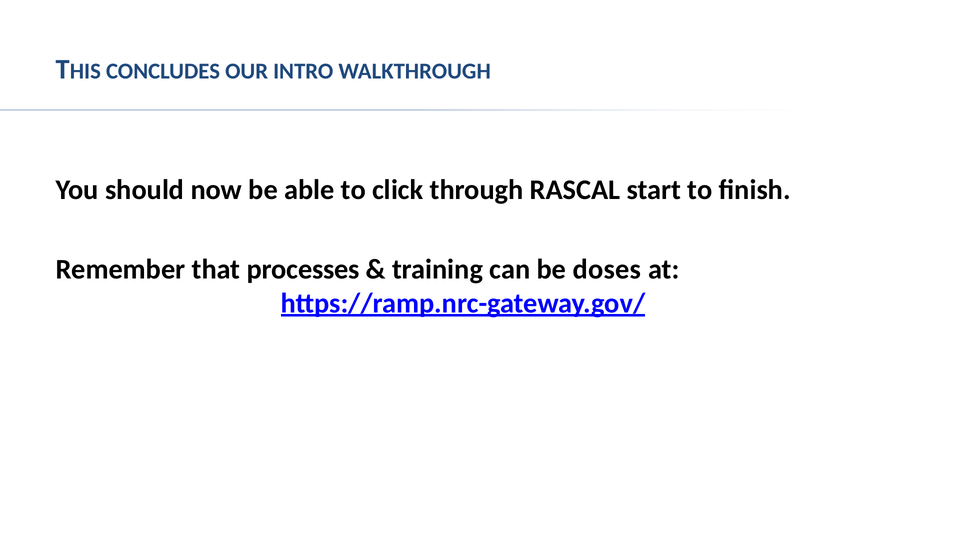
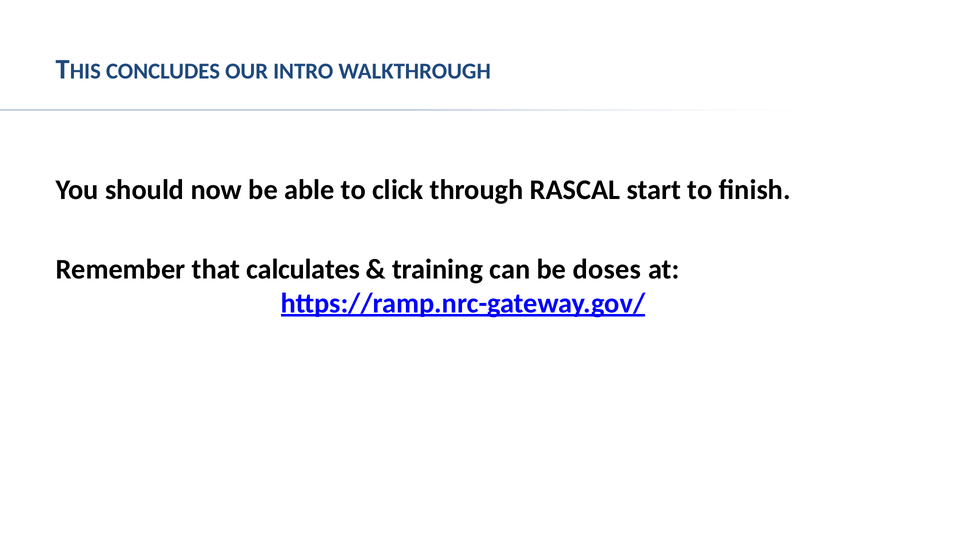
processes: processes -> calculates
